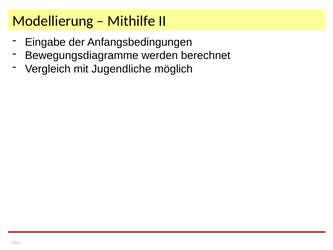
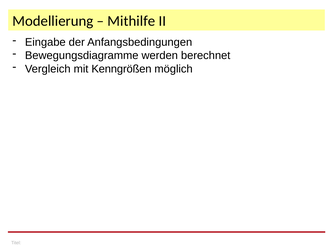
Jugendliche: Jugendliche -> Kenngrößen
